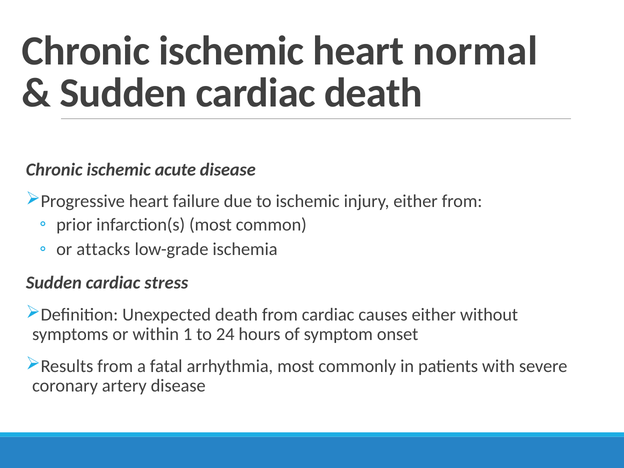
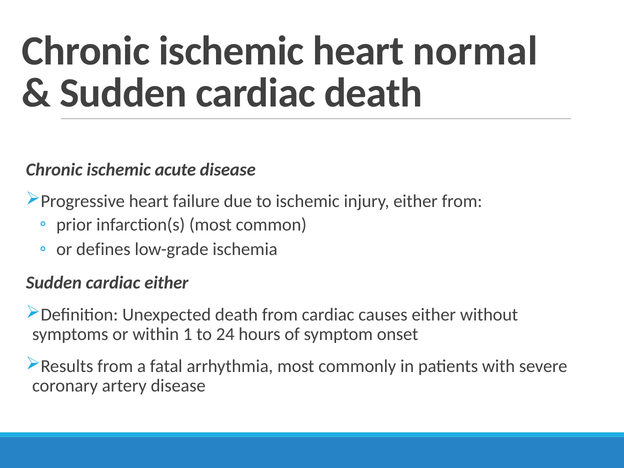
attacks: attacks -> defines
cardiac stress: stress -> either
